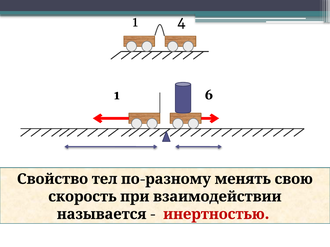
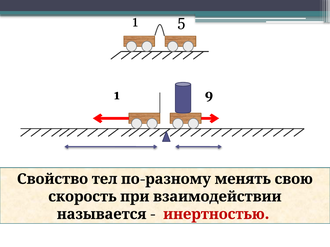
4: 4 -> 5
6: 6 -> 9
